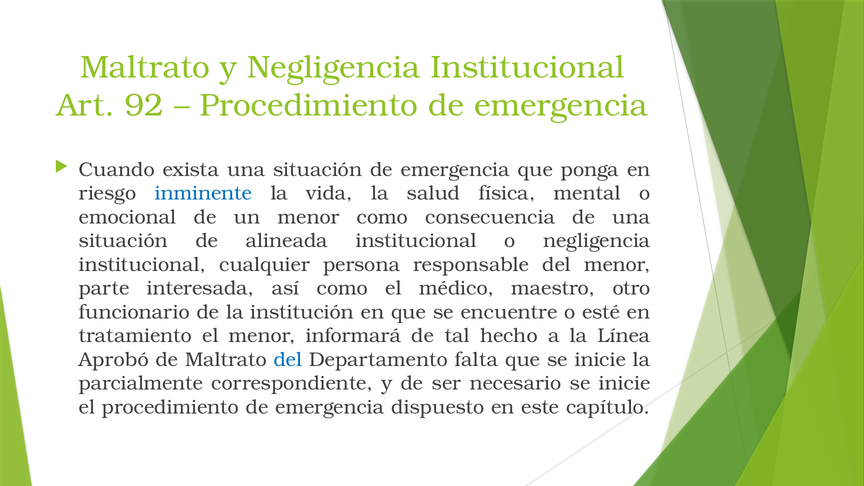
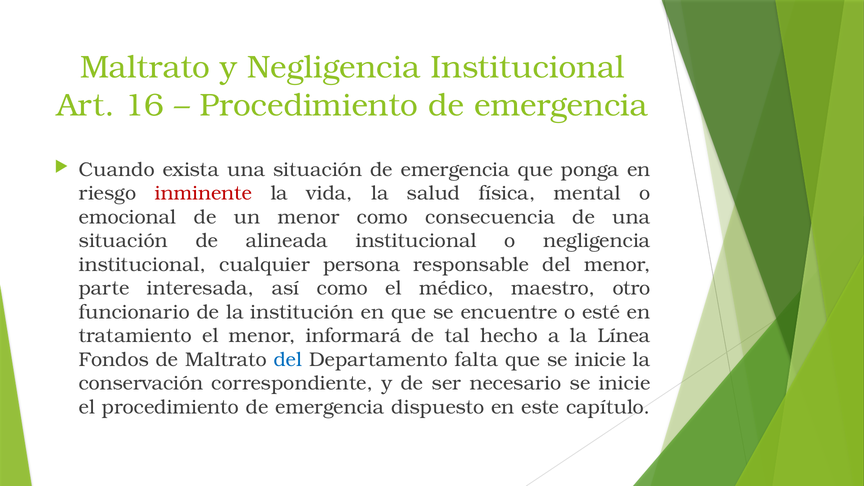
92: 92 -> 16
inminente colour: blue -> red
Aprobó: Aprobó -> Fondos
parcialmente: parcialmente -> conservación
